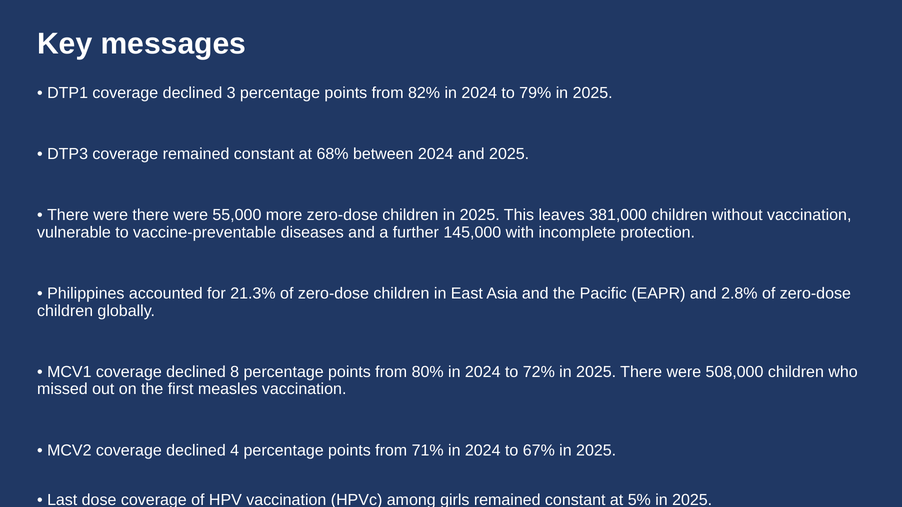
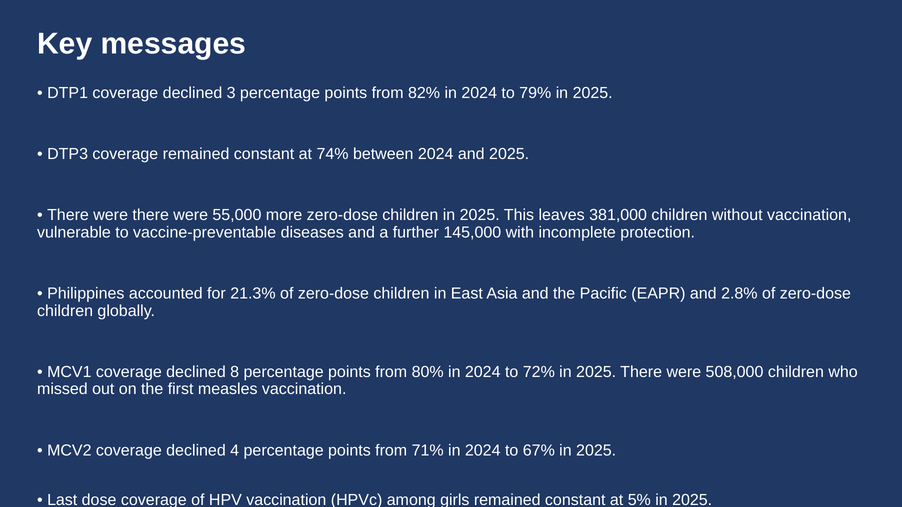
68%: 68% -> 74%
